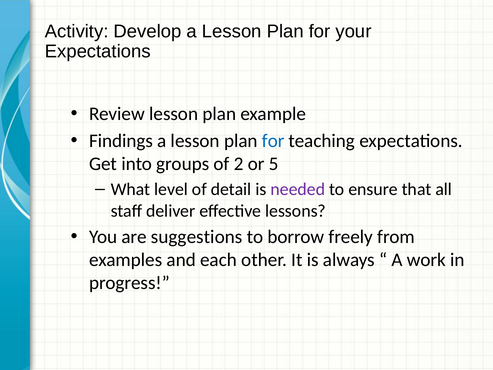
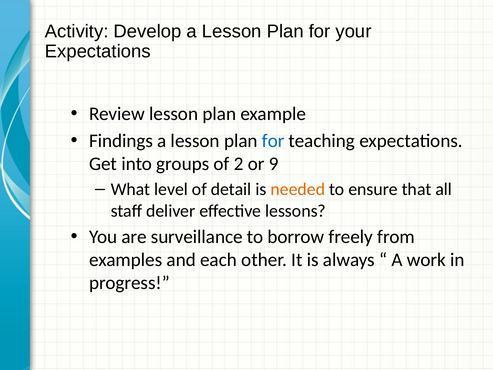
5: 5 -> 9
needed colour: purple -> orange
suggestions: suggestions -> surveillance
